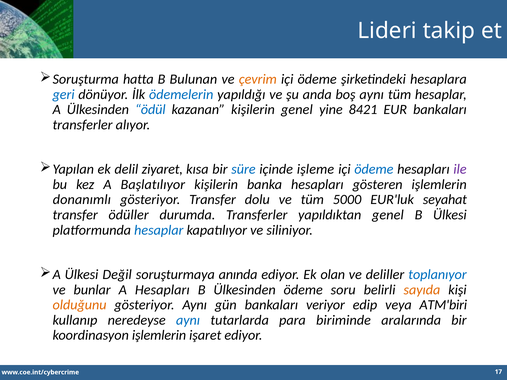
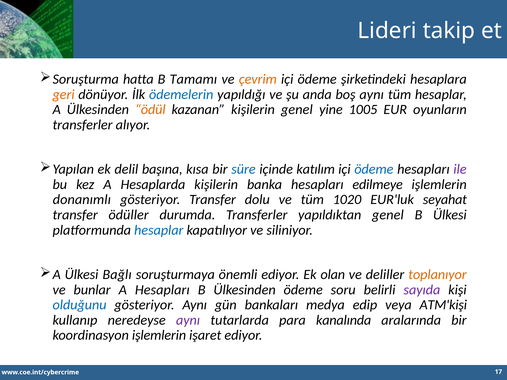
Bulunan: Bulunan -> Tamamı
geri colour: blue -> orange
ödül colour: blue -> orange
8421: 8421 -> 1005
EUR bankaları: bankaları -> oyunların
ziyaret: ziyaret -> başına
işleme: işleme -> katılım
Başlatılıyor: Başlatılıyor -> Hesaplarda
gösteren: gösteren -> edilmeye
5000: 5000 -> 1020
Değil: Değil -> Bağlı
anında: anında -> önemli
toplanıyor colour: blue -> orange
sayıda colour: orange -> purple
olduğunu colour: orange -> blue
veriyor: veriyor -> medya
ATM'biri: ATM'biri -> ATM'kişi
aynı at (188, 320) colour: blue -> purple
biriminde: biriminde -> kanalında
